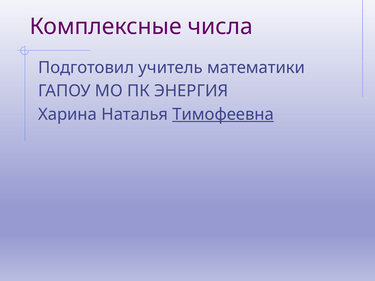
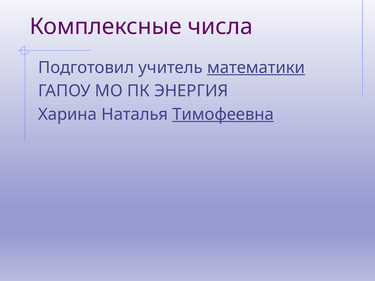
математики underline: none -> present
